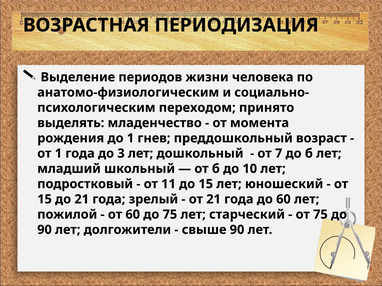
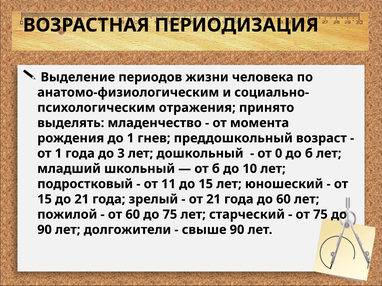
переходом: переходом -> отражения
7: 7 -> 0
